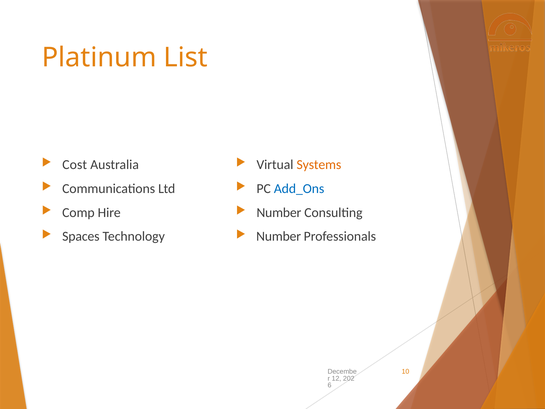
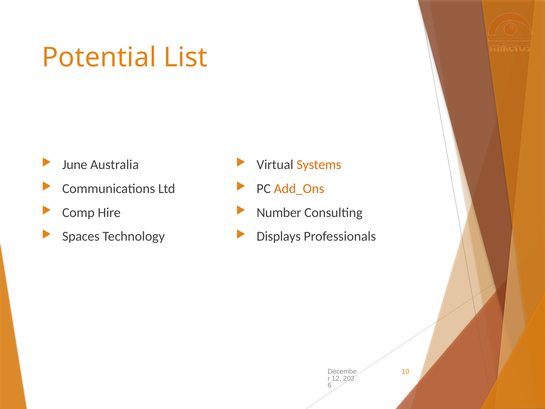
Platinum: Platinum -> Potential
Cost: Cost -> June
Add_Ons colour: blue -> orange
Number at (279, 236): Number -> Displays
